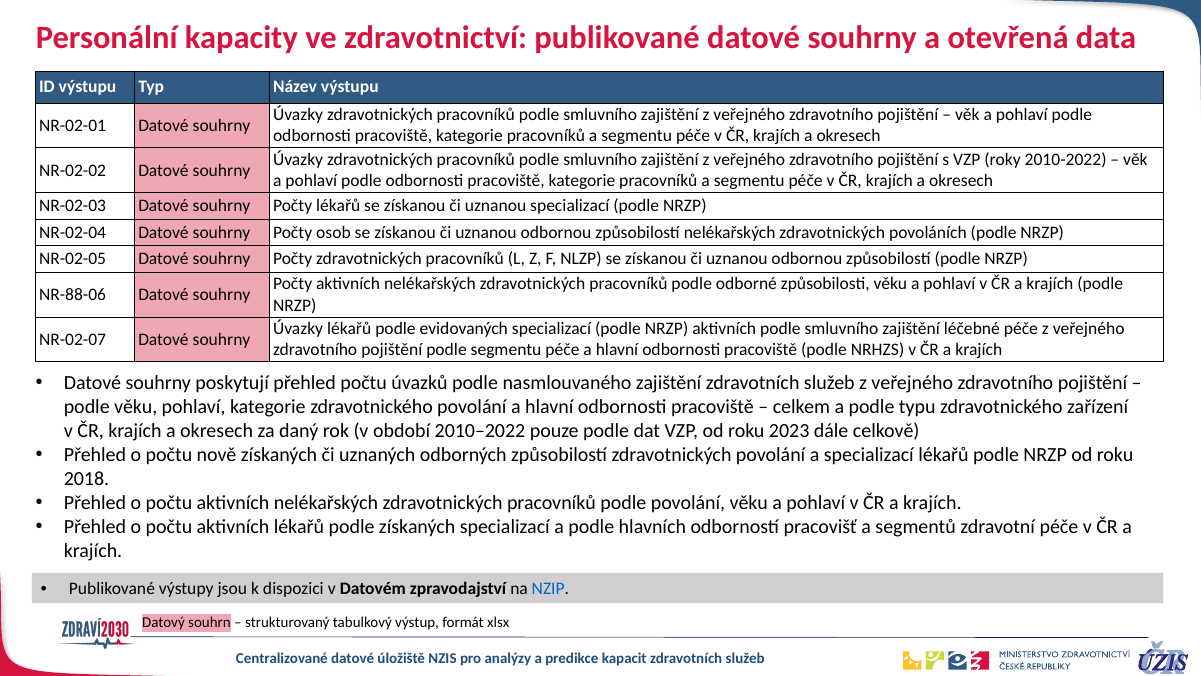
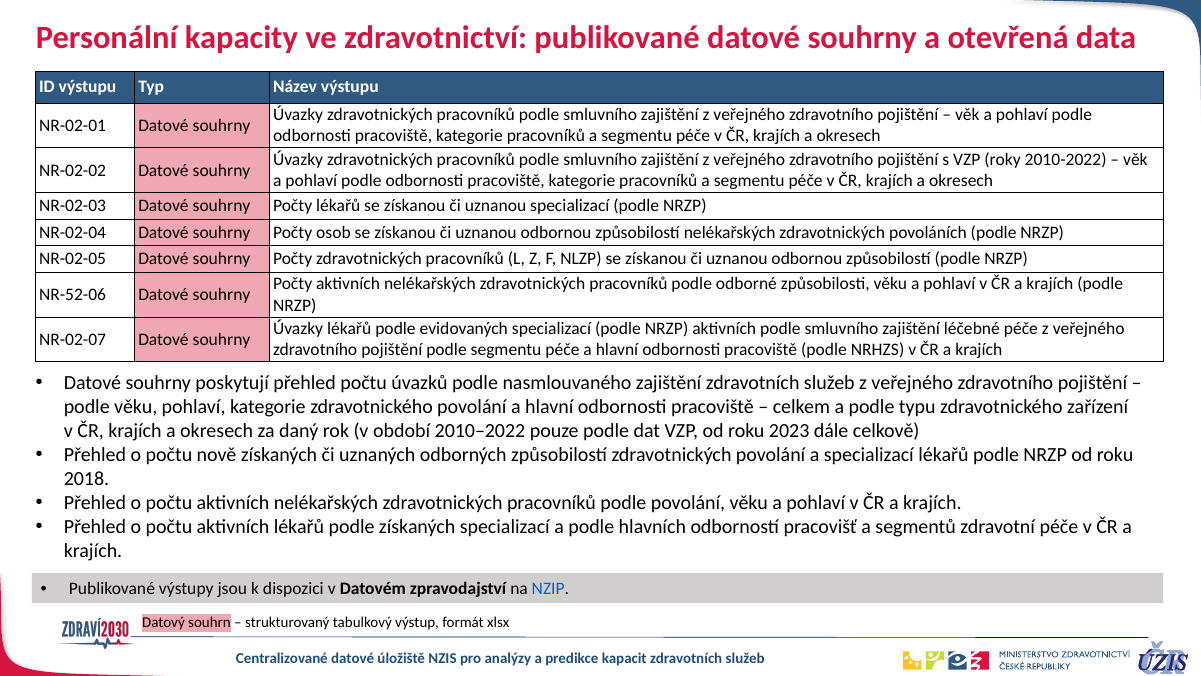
NR-88-06: NR-88-06 -> NR-52-06
